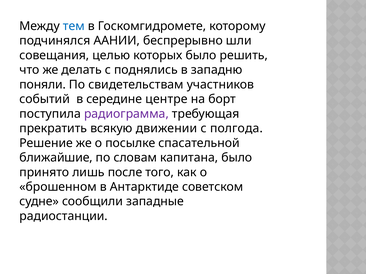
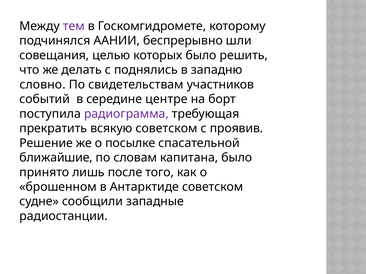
тем colour: blue -> purple
поняли: поняли -> словно
всякую движении: движении -> советском
полгода: полгода -> проявив
